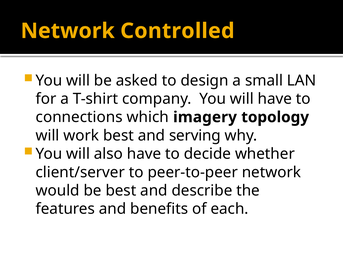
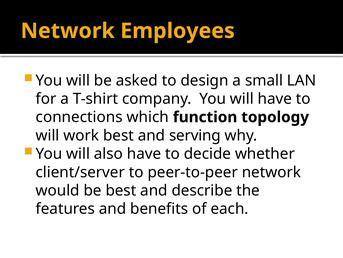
Controlled: Controlled -> Employees
imagery: imagery -> function
